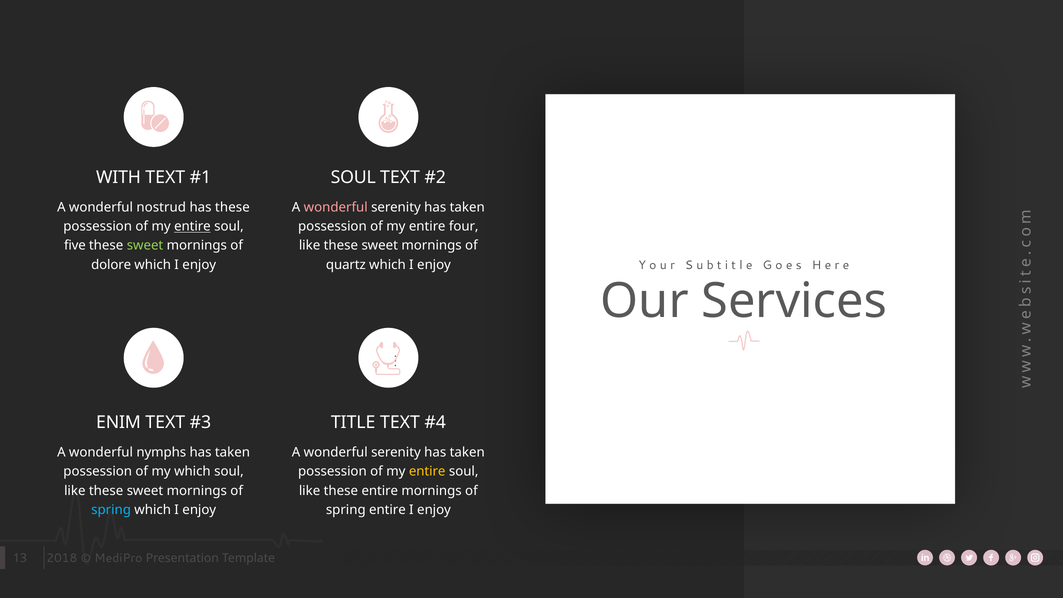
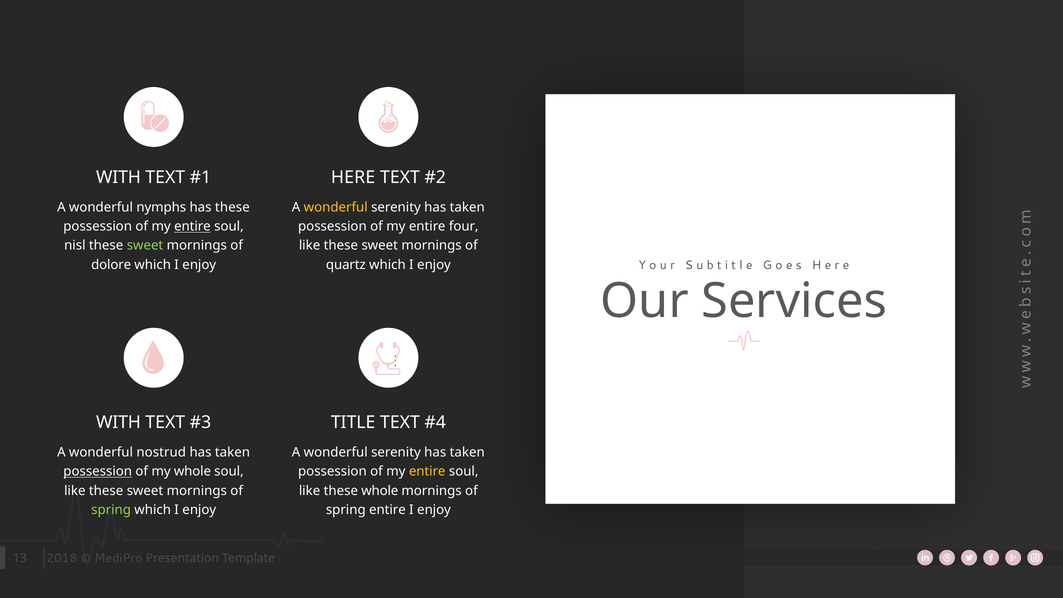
SOUL at (353, 177): SOUL -> HERE
nostrud: nostrud -> nymphs
wonderful at (336, 207) colour: pink -> yellow
five: five -> nisl
ENIM at (119, 422): ENIM -> WITH
nymphs: nymphs -> nostrud
possession at (98, 471) underline: none -> present
my which: which -> whole
these entire: entire -> whole
spring at (111, 510) colour: light blue -> light green
